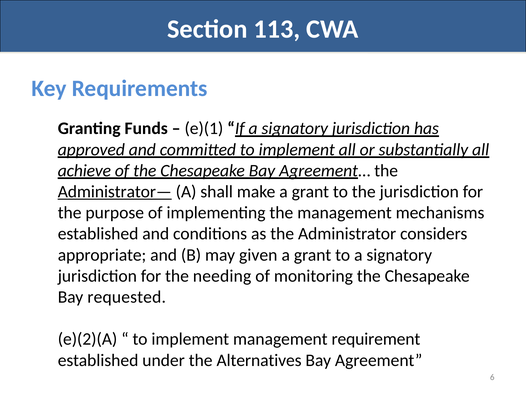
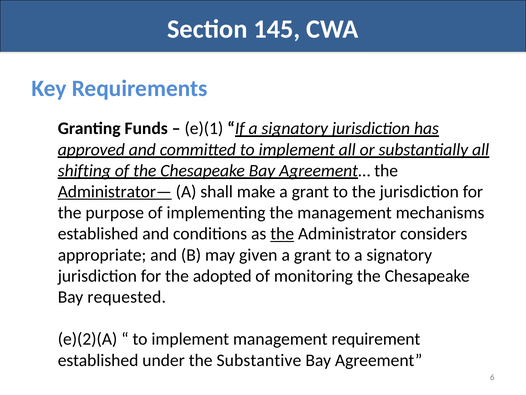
113: 113 -> 145
achieve: achieve -> shifting
the at (282, 234) underline: none -> present
needing: needing -> adopted
Alternatives: Alternatives -> Substantive
